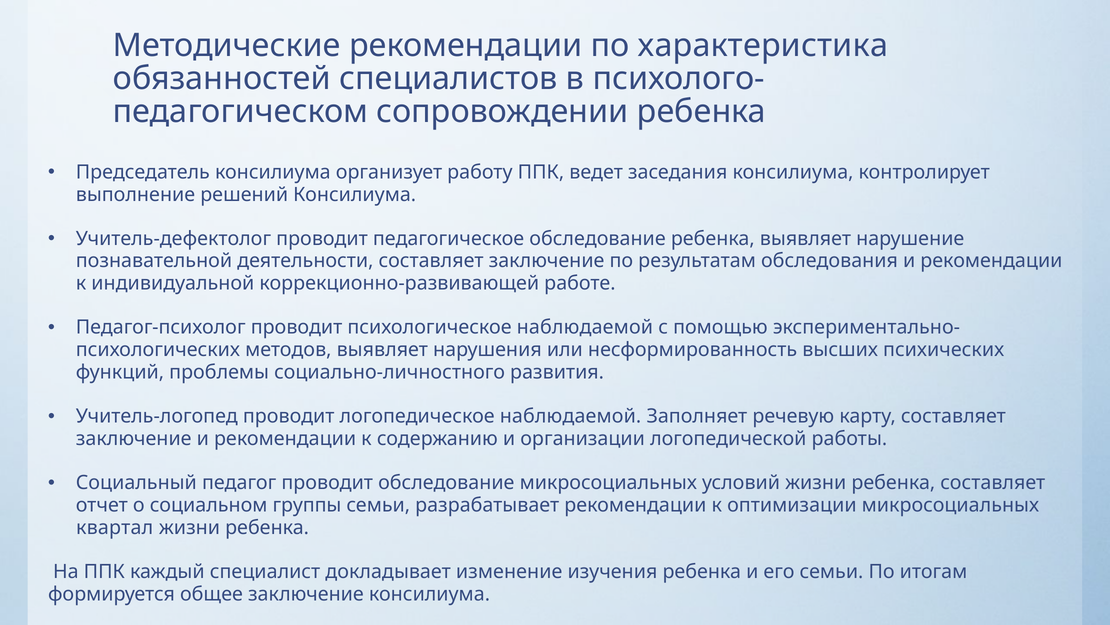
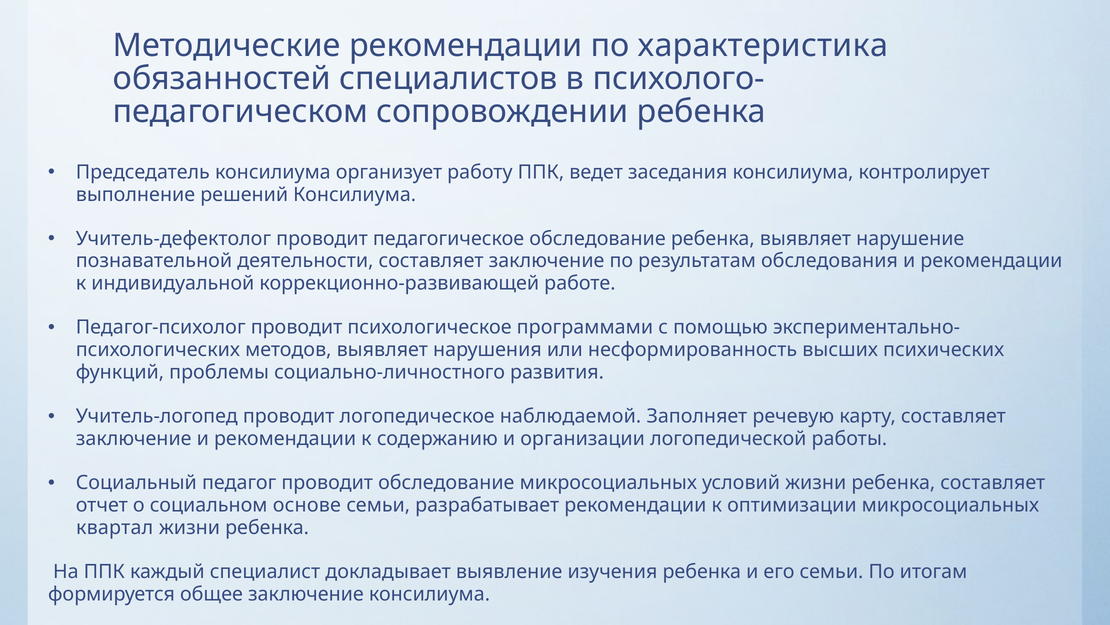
психологическое наблюдаемой: наблюдаемой -> программами
группы: группы -> основе
изменение: изменение -> выявление
